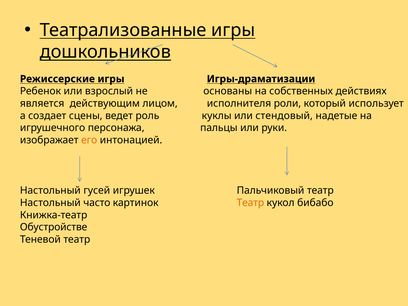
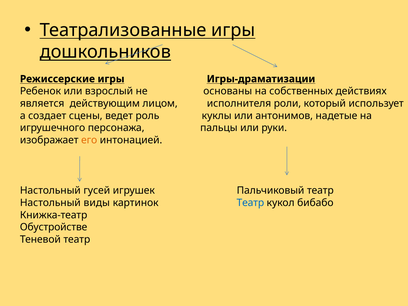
стендовый: стендовый -> антонимов
часто: часто -> виды
Театр at (250, 203) colour: orange -> blue
